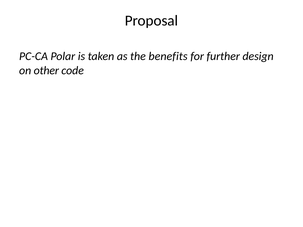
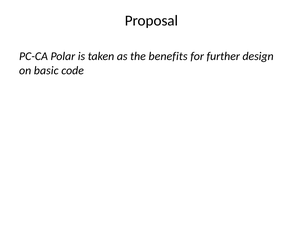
other: other -> basic
